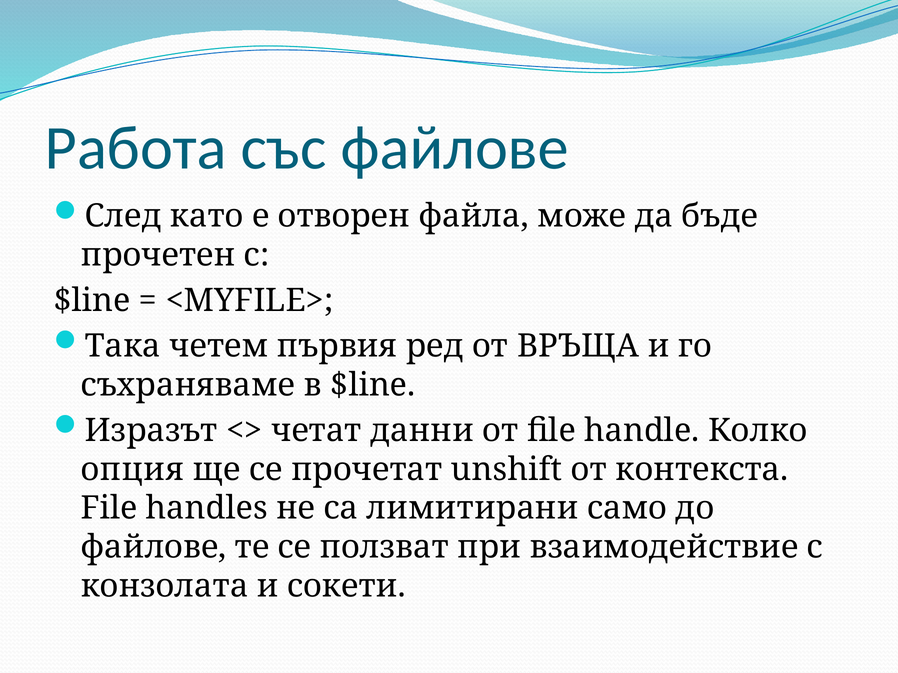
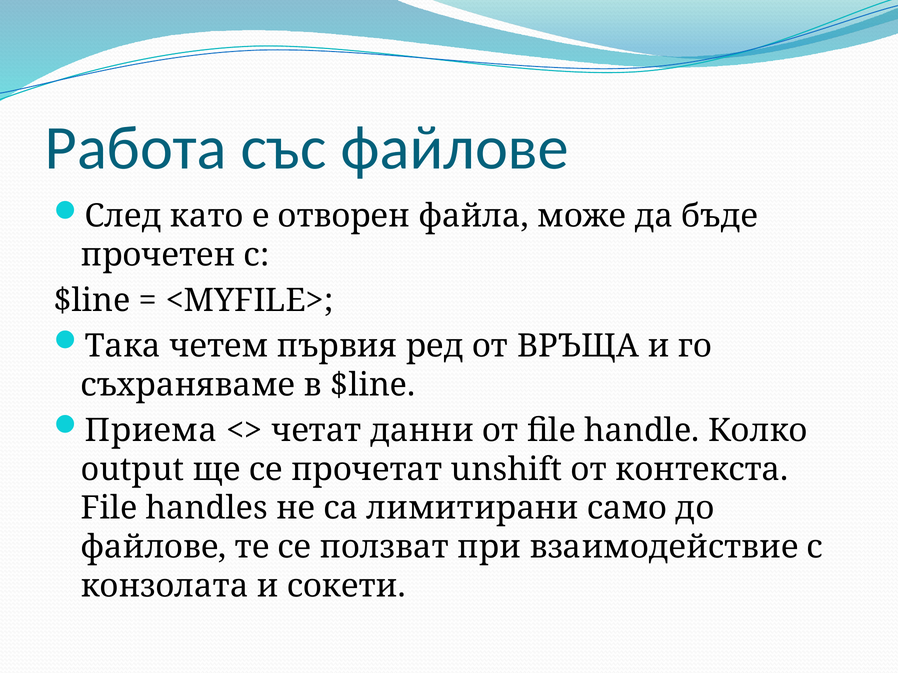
Изразът: Изразът -> Приема
опция: опция -> output
